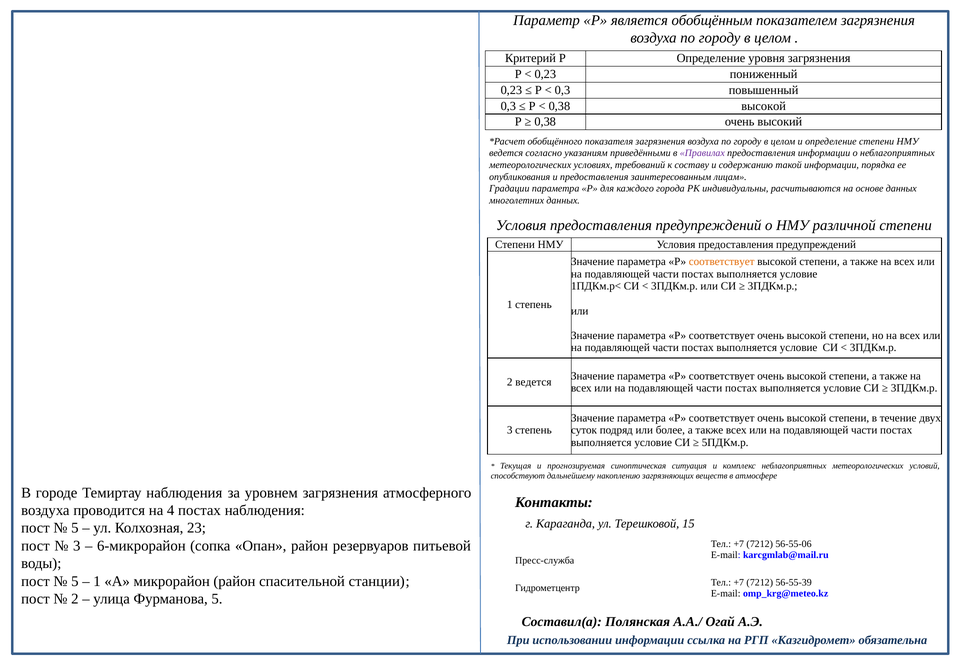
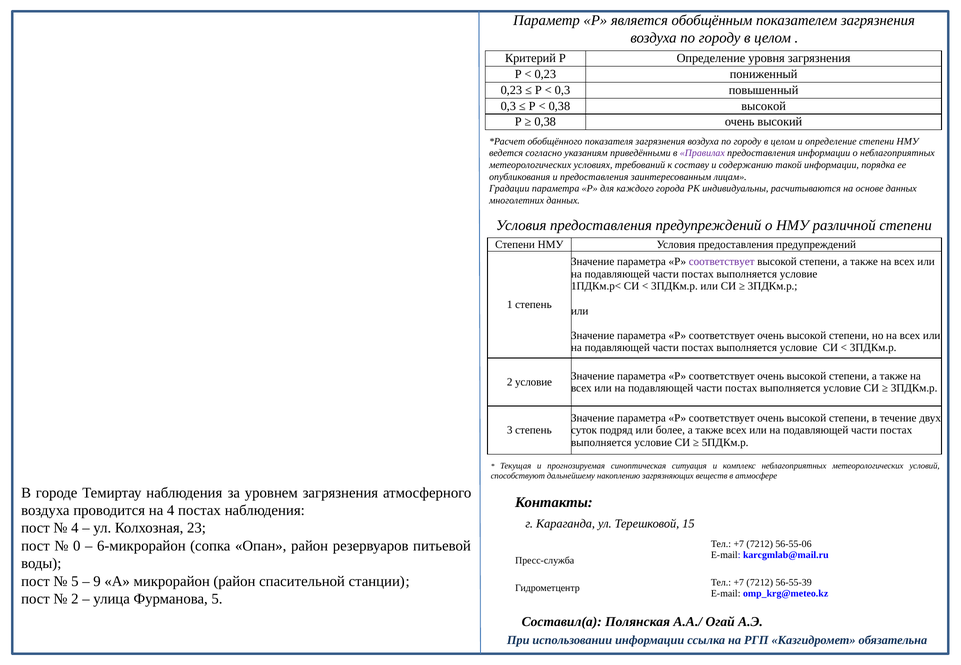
соответствует at (722, 262) colour: orange -> purple
2 ведется: ведется -> условие
5 at (75, 528): 5 -> 4
3 at (77, 546): 3 -> 0
1 at (97, 582): 1 -> 9
